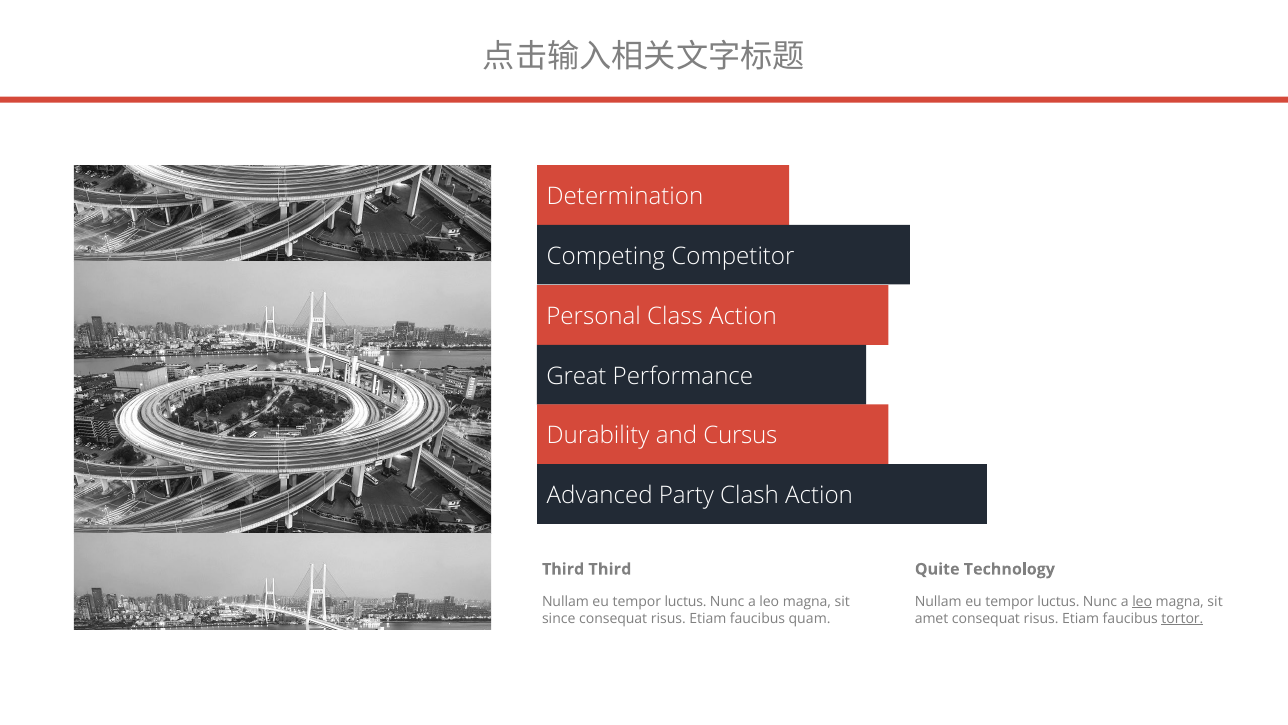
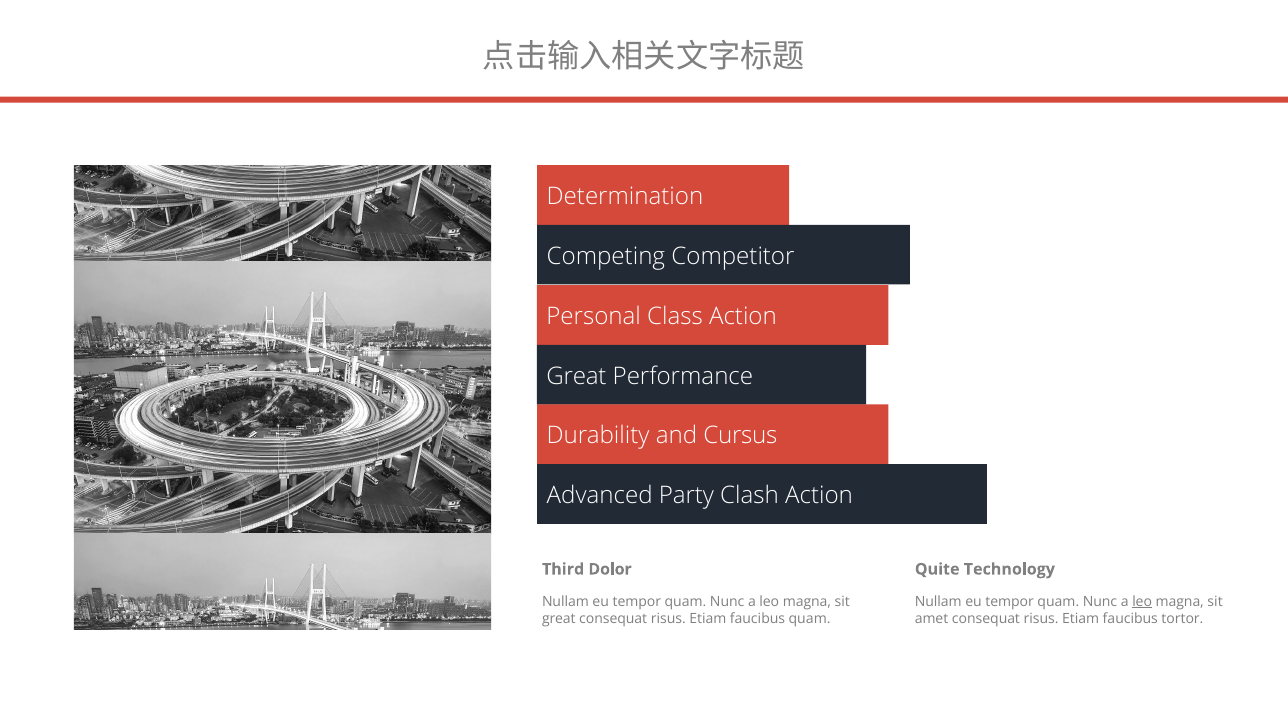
Third Third: Third -> Dolor
luctus at (686, 602): luctus -> quam
luctus at (1058, 602): luctus -> quam
since at (559, 618): since -> great
tortor underline: present -> none
